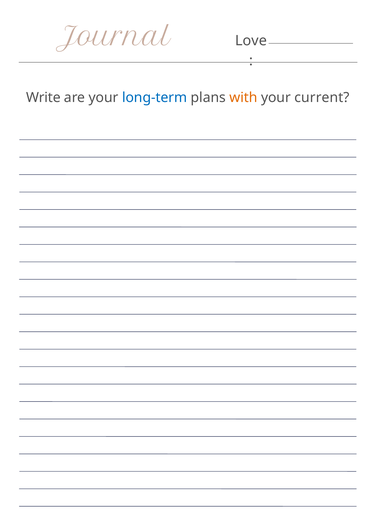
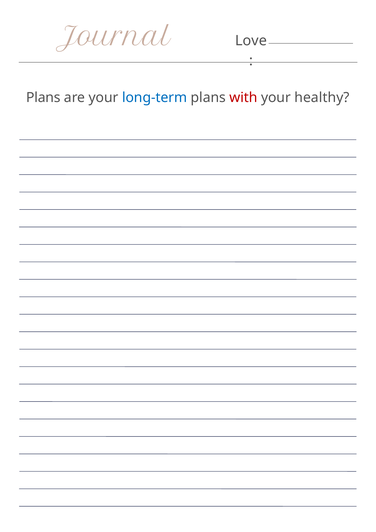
Write at (43, 98): Write -> Plans
with colour: orange -> red
current: current -> healthy
